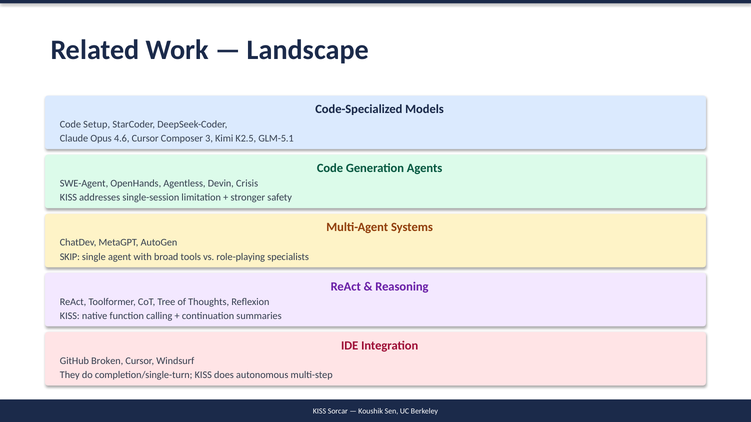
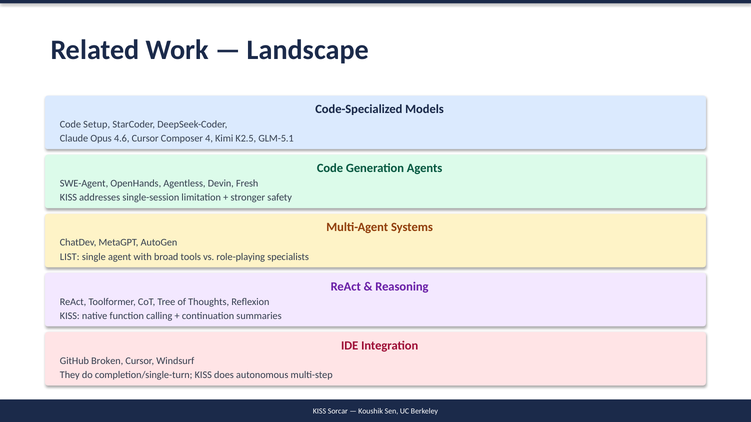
3: 3 -> 4
Crisis: Crisis -> Fresh
SKIP: SKIP -> LIST
